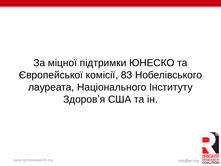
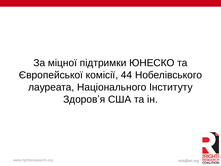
83: 83 -> 44
